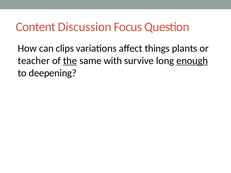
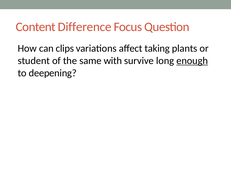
Discussion: Discussion -> Difference
things: things -> taking
teacher: teacher -> student
the underline: present -> none
